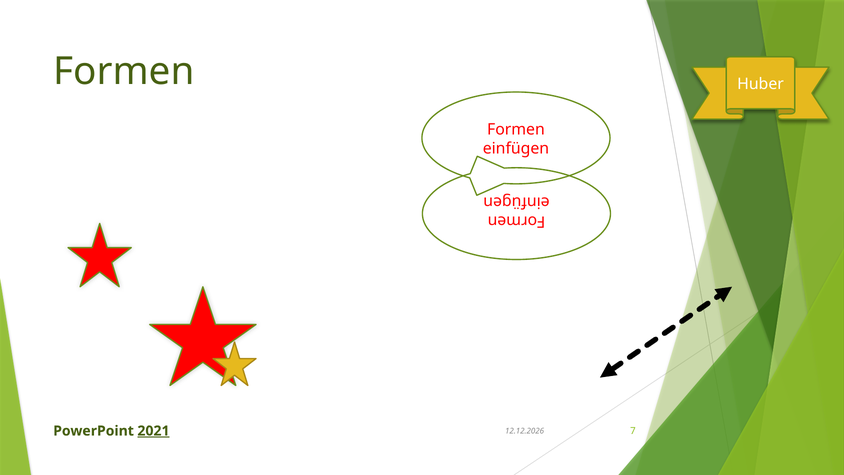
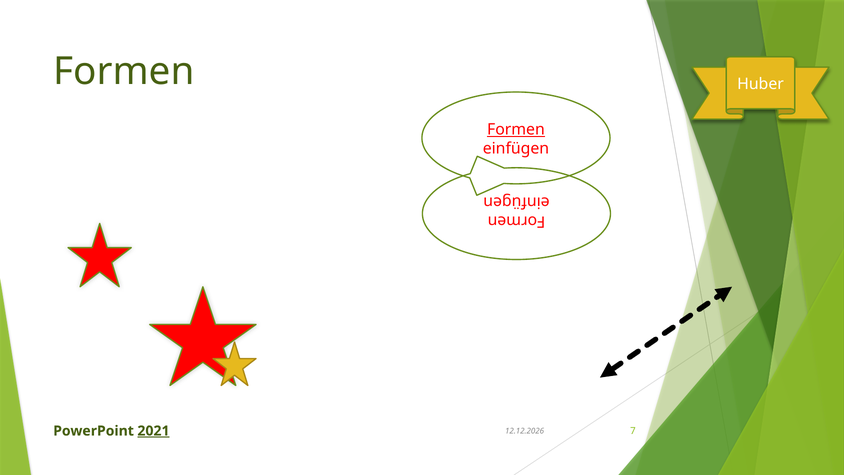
Formen at (516, 129) underline: none -> present
